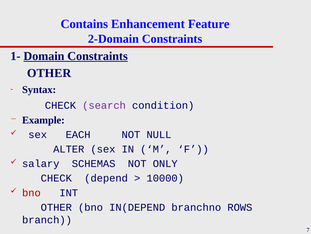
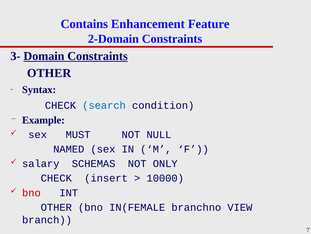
1-: 1- -> 3-
search colour: purple -> blue
EACH: EACH -> MUST
ALTER: ALTER -> NAMED
depend: depend -> insert
IN(DEPEND: IN(DEPEND -> IN(FEMALE
ROWS: ROWS -> VIEW
